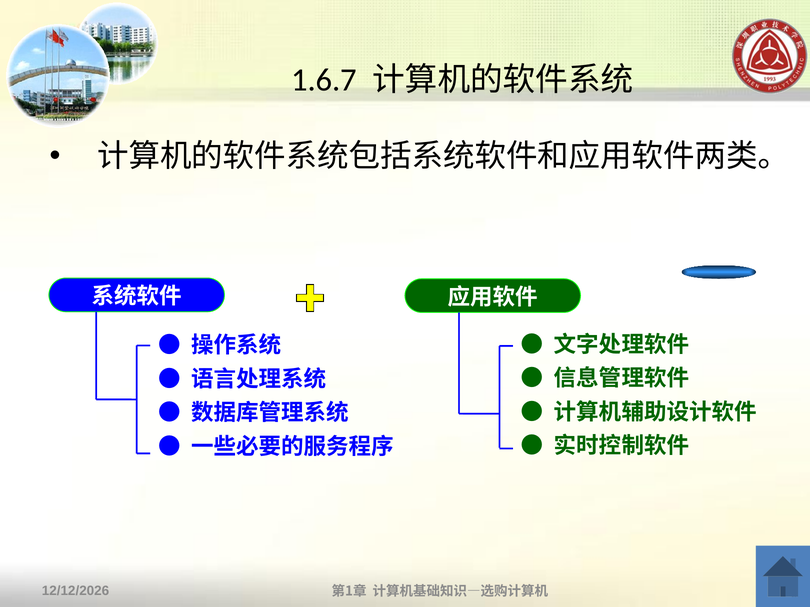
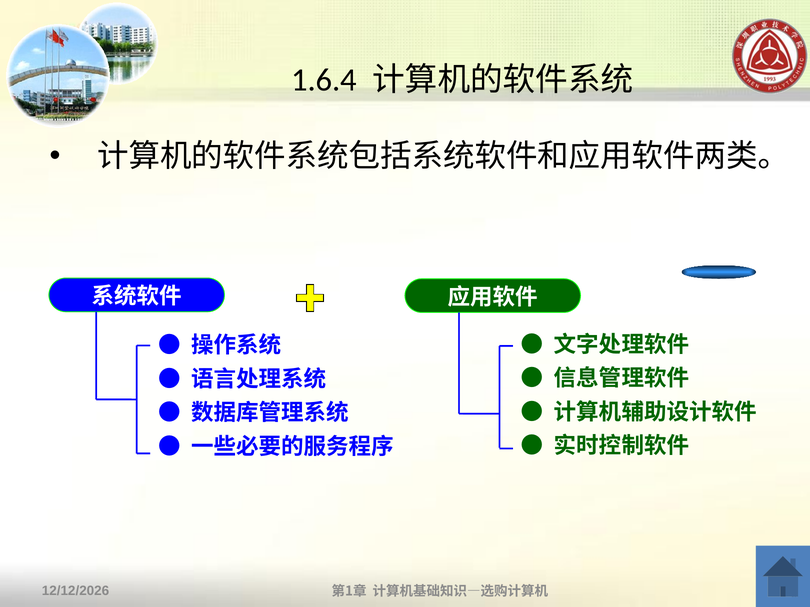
1.6.7: 1.6.7 -> 1.6.4
